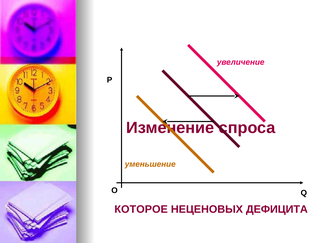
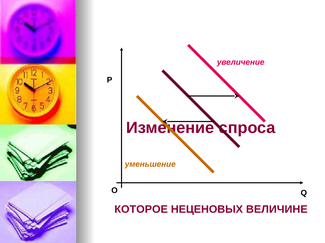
ДЕФИЦИТА: ДЕФИЦИТА -> ВЕЛИЧИНЕ
